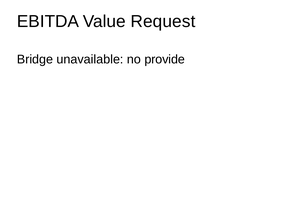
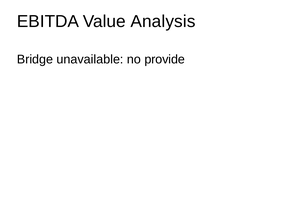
Request: Request -> Analysis
